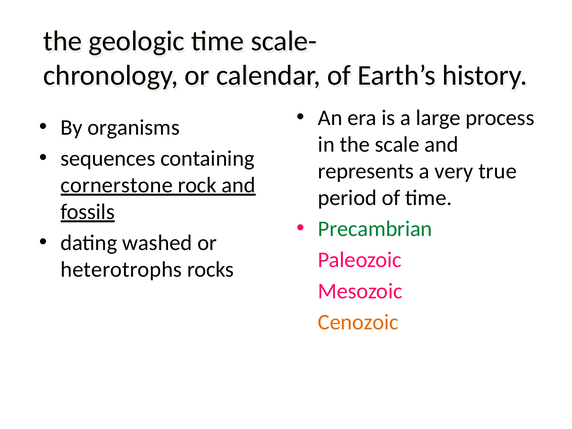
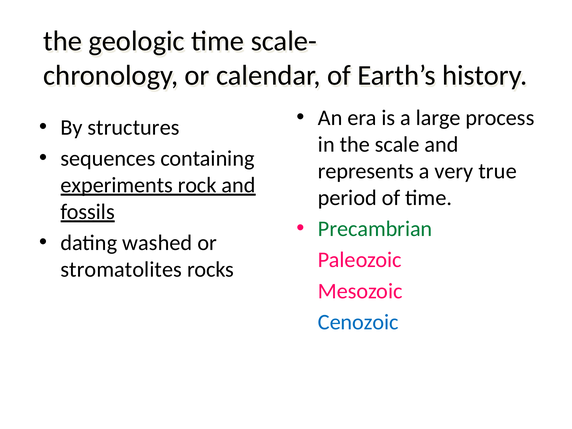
organisms: organisms -> structures
cornerstone: cornerstone -> experiments
heterotrophs: heterotrophs -> stromatolites
Cenozoic colour: orange -> blue
